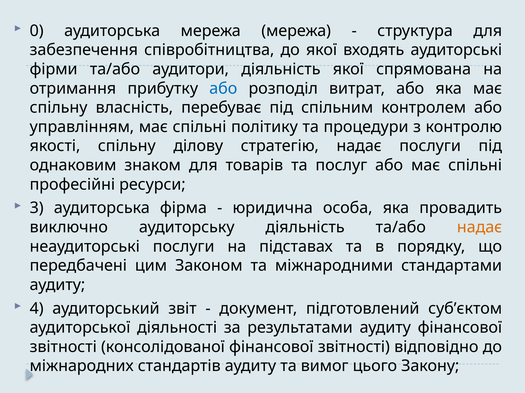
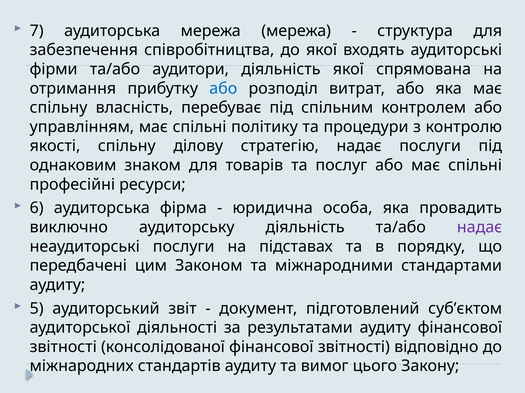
0: 0 -> 7
3: 3 -> 6
надає at (480, 228) colour: orange -> purple
4: 4 -> 5
